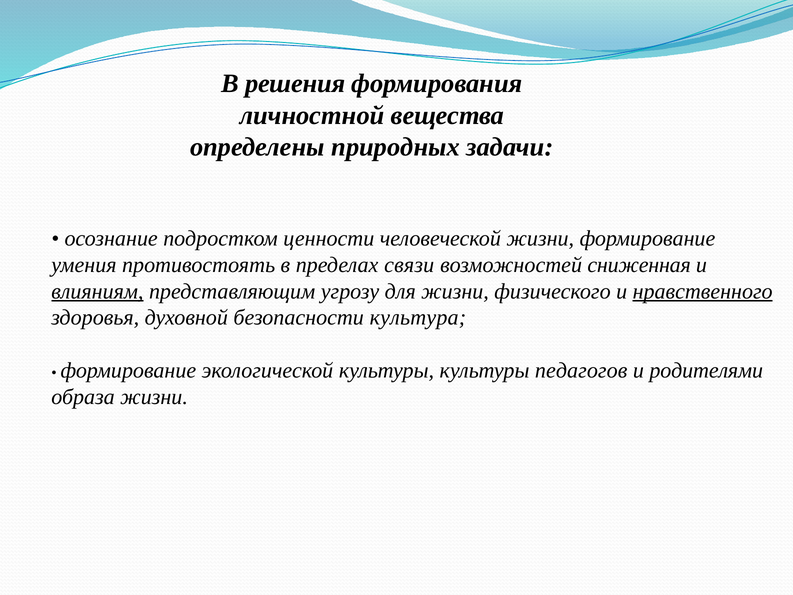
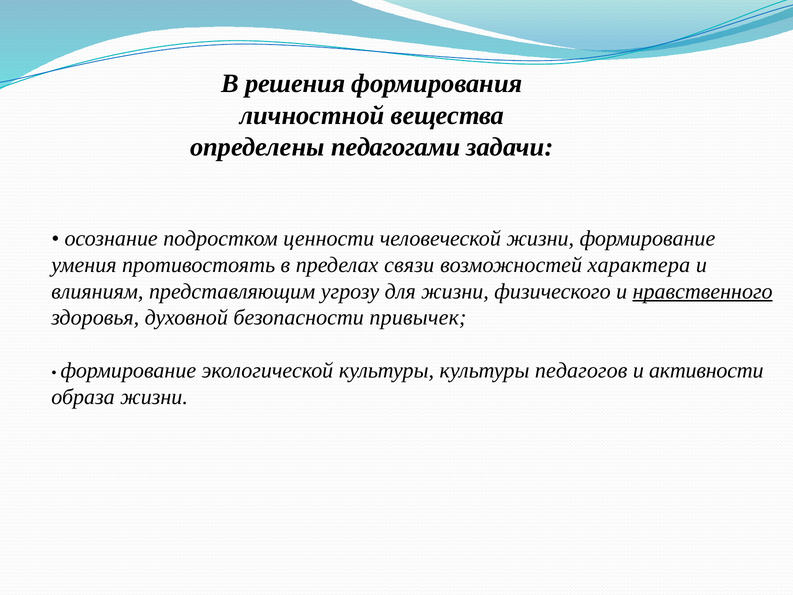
природных: природных -> педагогами
сниженная: сниженная -> характера
влияниям underline: present -> none
культура: культура -> привычек
родителями: родителями -> активности
